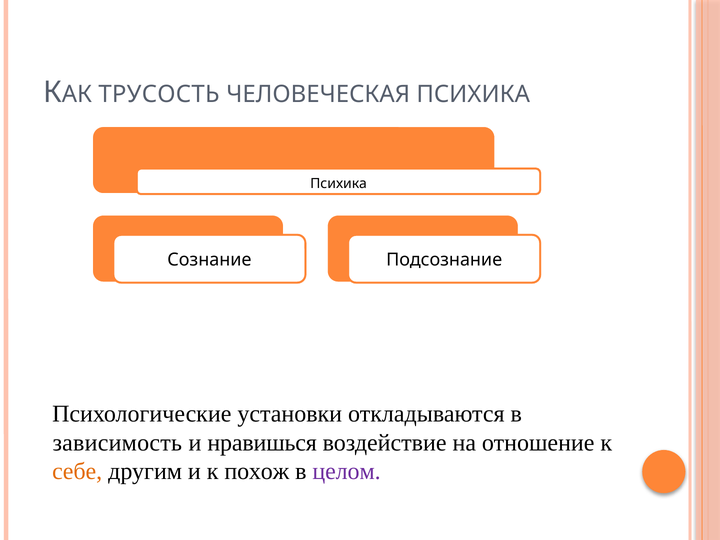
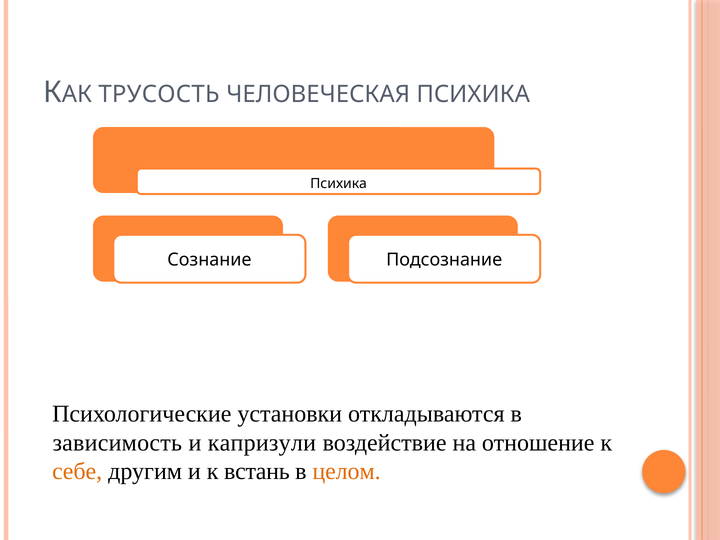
нравишься: нравишься -> капризули
похож: похож -> встань
целом colour: purple -> orange
